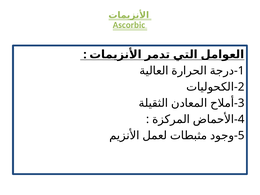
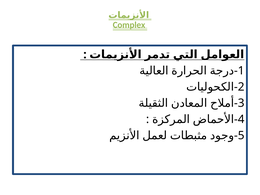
Ascorbic: Ascorbic -> Complex
